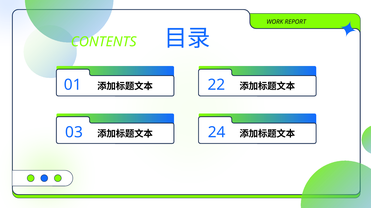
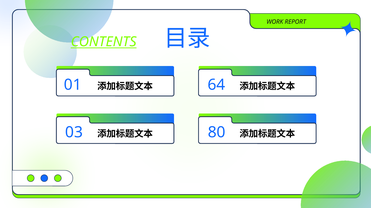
CONTENTS underline: none -> present
22: 22 -> 64
24: 24 -> 80
